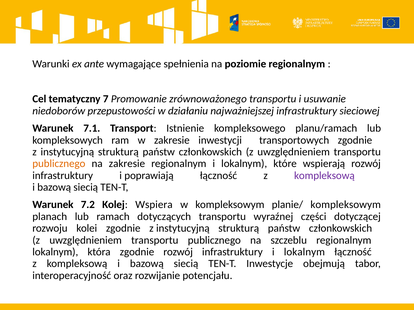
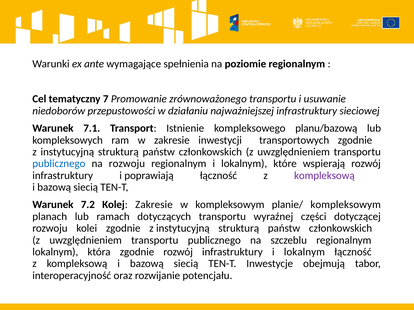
planu/ramach: planu/ramach -> planu/bazową
publicznego at (59, 164) colour: orange -> blue
na zakresie: zakresie -> rozwoju
Kolej Wspiera: Wspiera -> Zakresie
